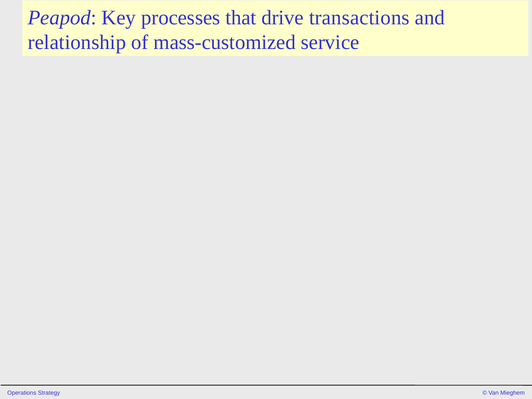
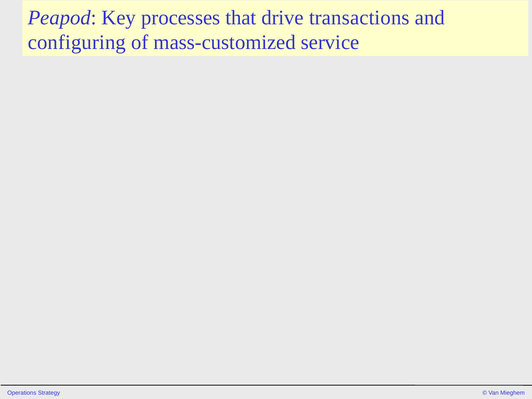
relationship: relationship -> configuring
